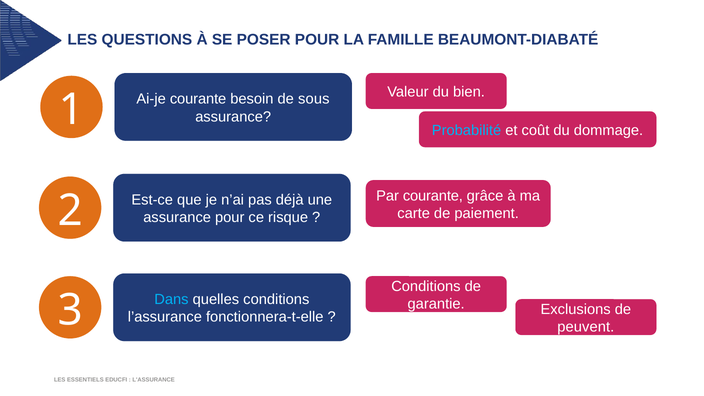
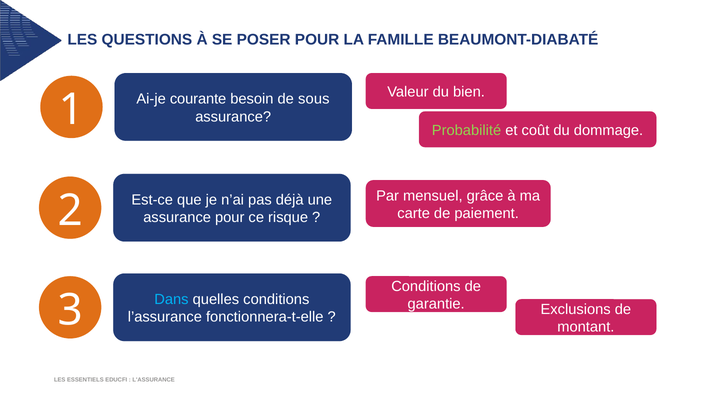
Probabilité colour: light blue -> light green
Par courante: courante -> mensuel
peuvent: peuvent -> montant
